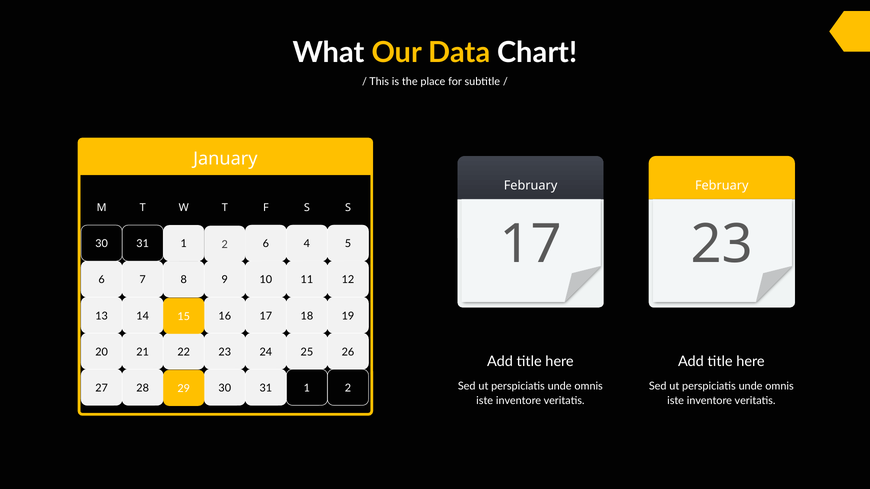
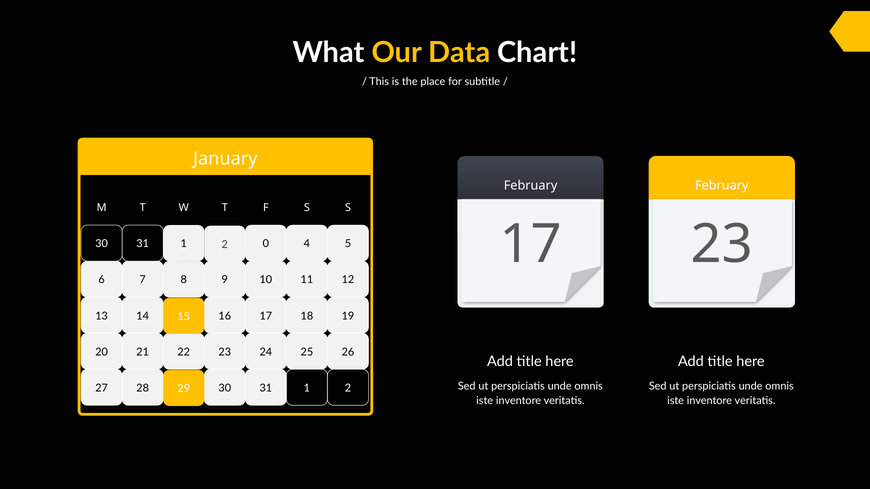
1 6: 6 -> 0
